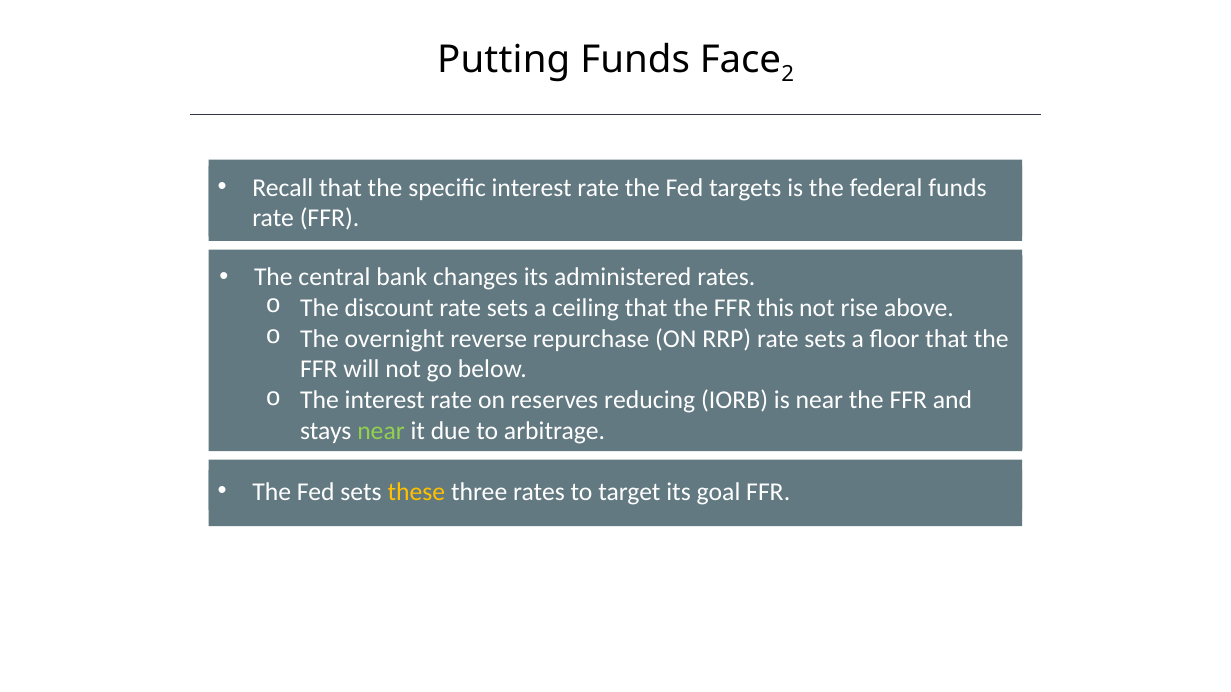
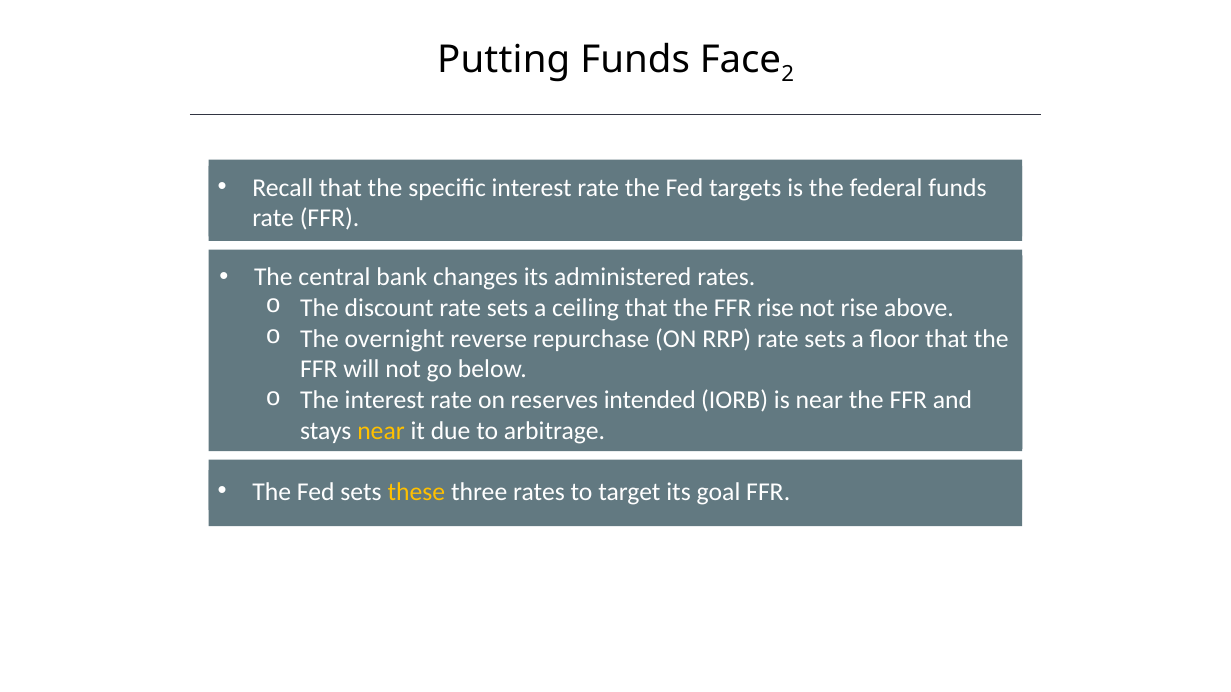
FFR this: this -> rise
reducing: reducing -> intended
near at (381, 431) colour: light green -> yellow
